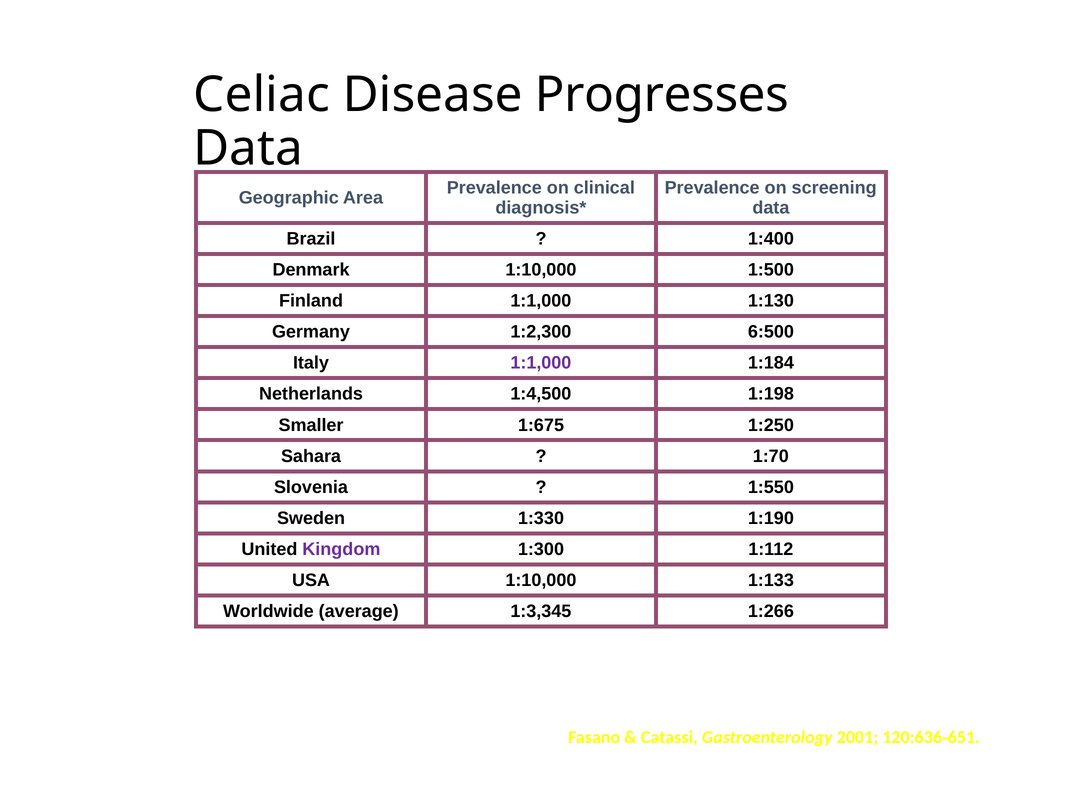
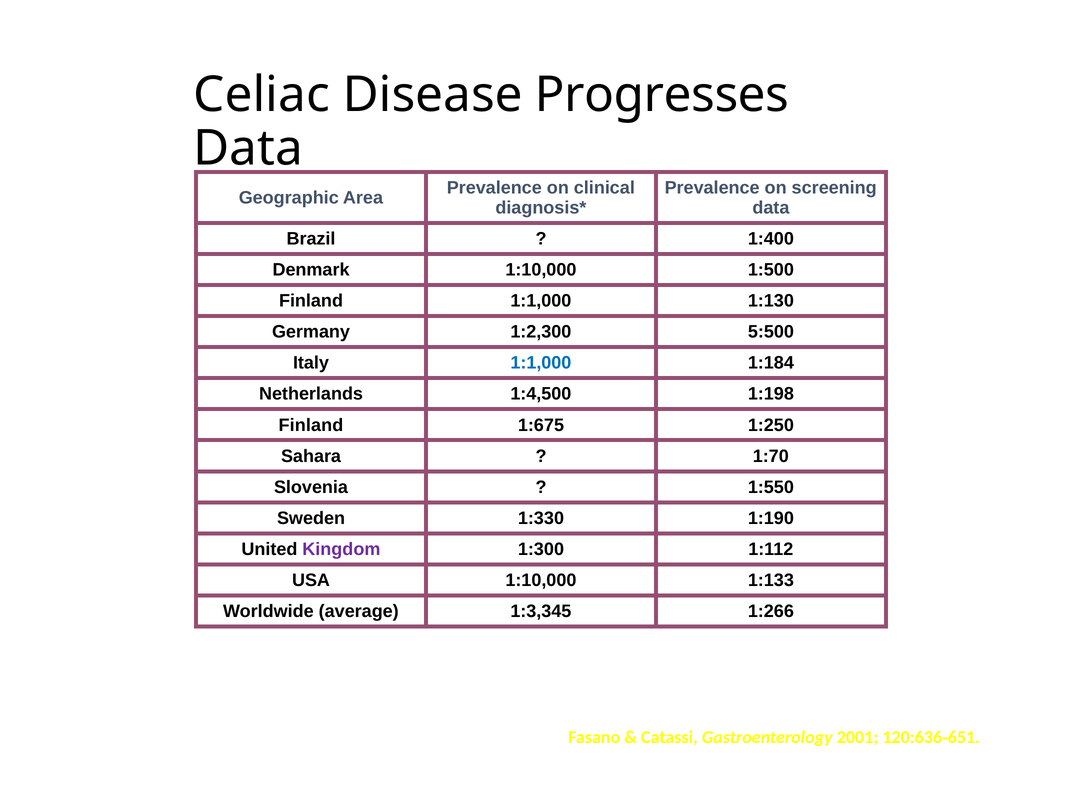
6:500: 6:500 -> 5:500
1:1,000 at (541, 363) colour: purple -> blue
Smaller at (311, 425): Smaller -> Finland
